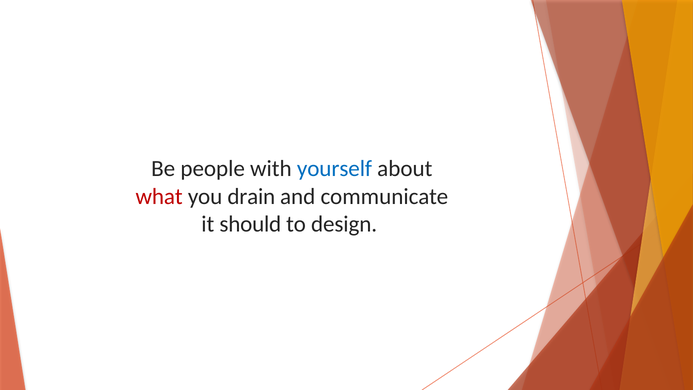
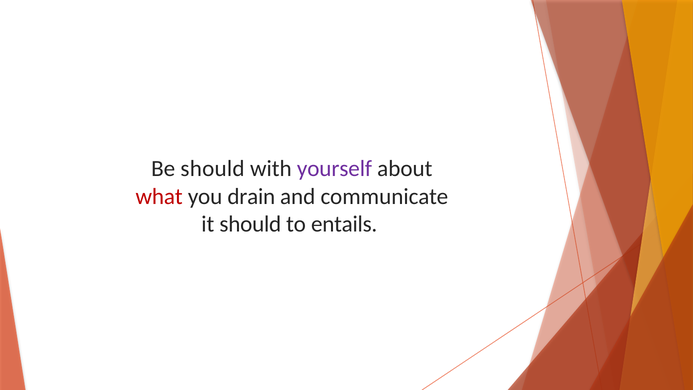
Be people: people -> should
yourself colour: blue -> purple
design: design -> entails
